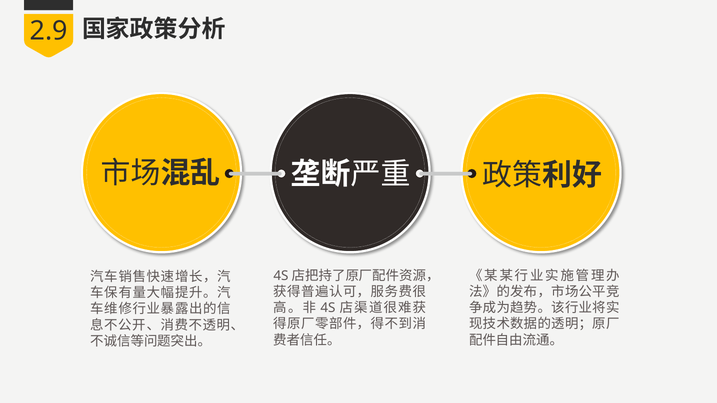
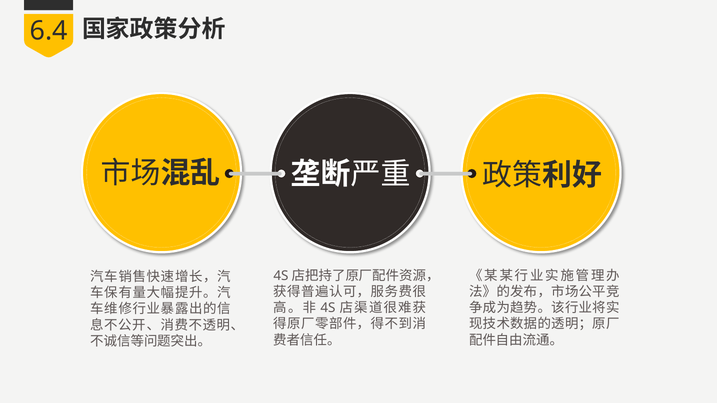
2.9: 2.9 -> 6.4
